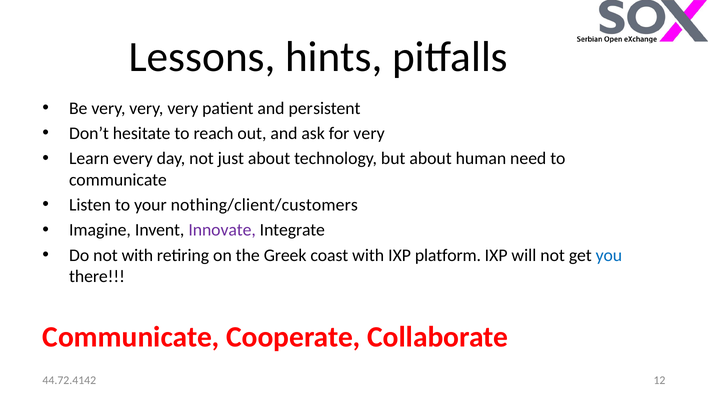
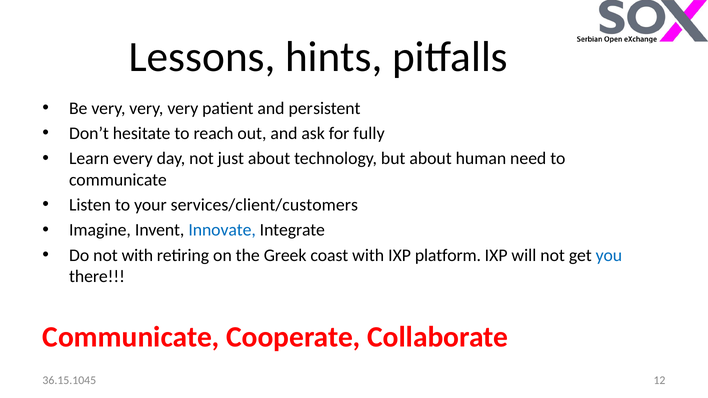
for very: very -> fully
nothing/client/customers: nothing/client/customers -> services/client/customers
Innovate colour: purple -> blue
44.72.4142: 44.72.4142 -> 36.15.1045
